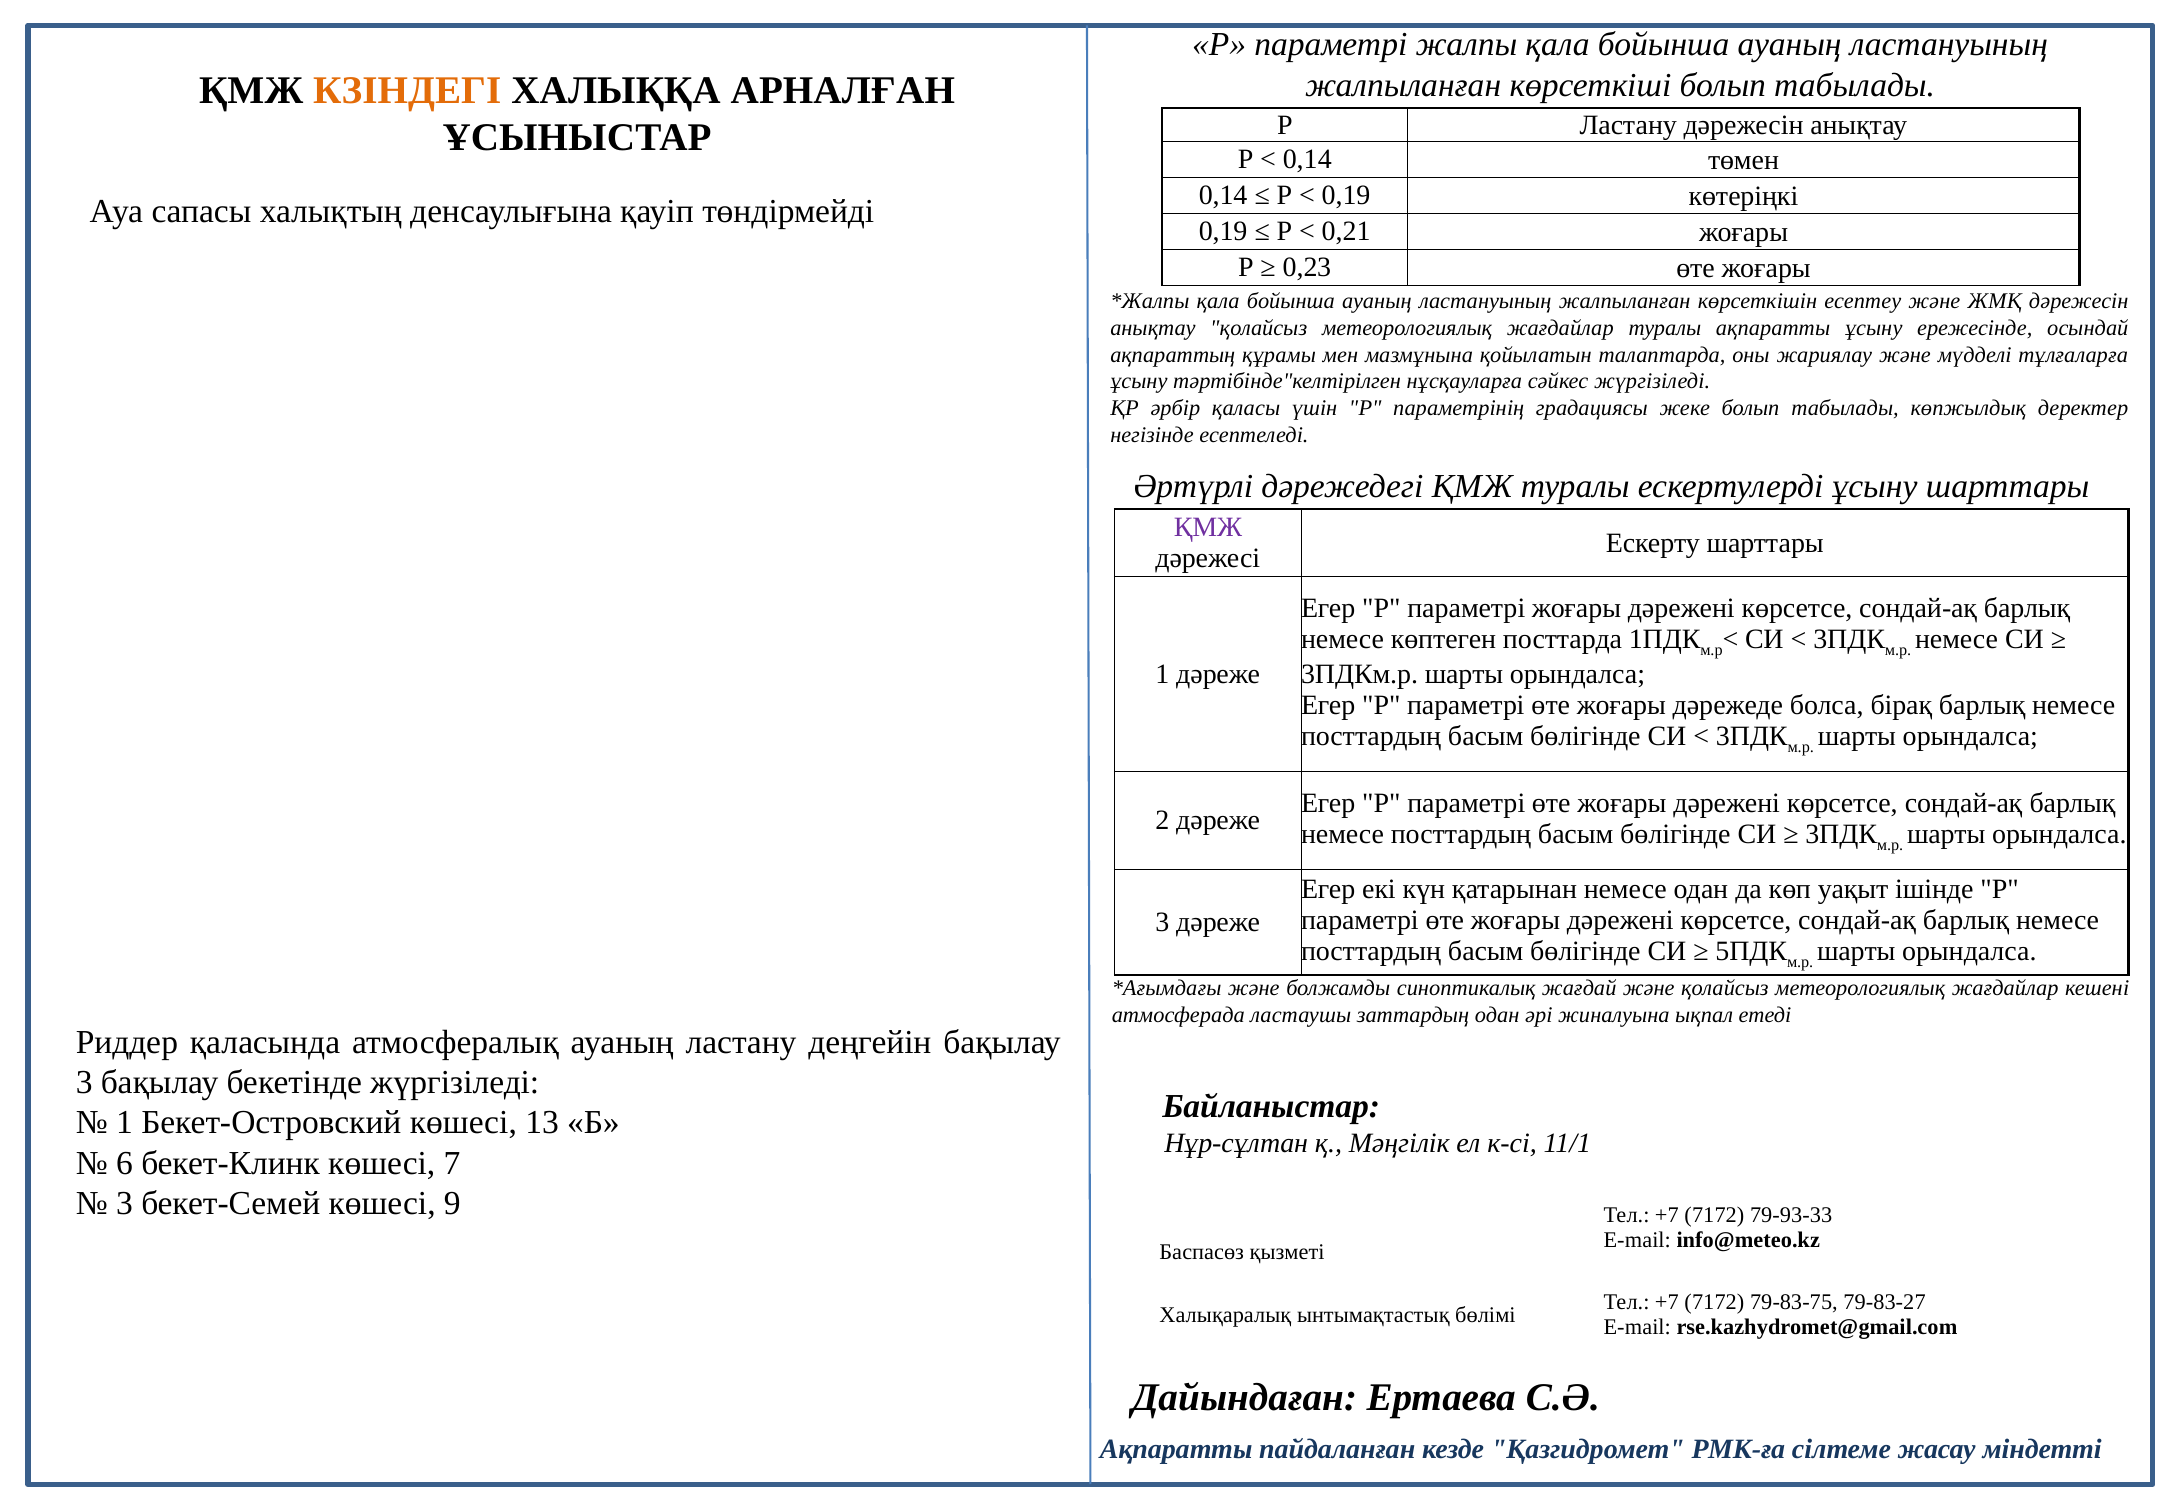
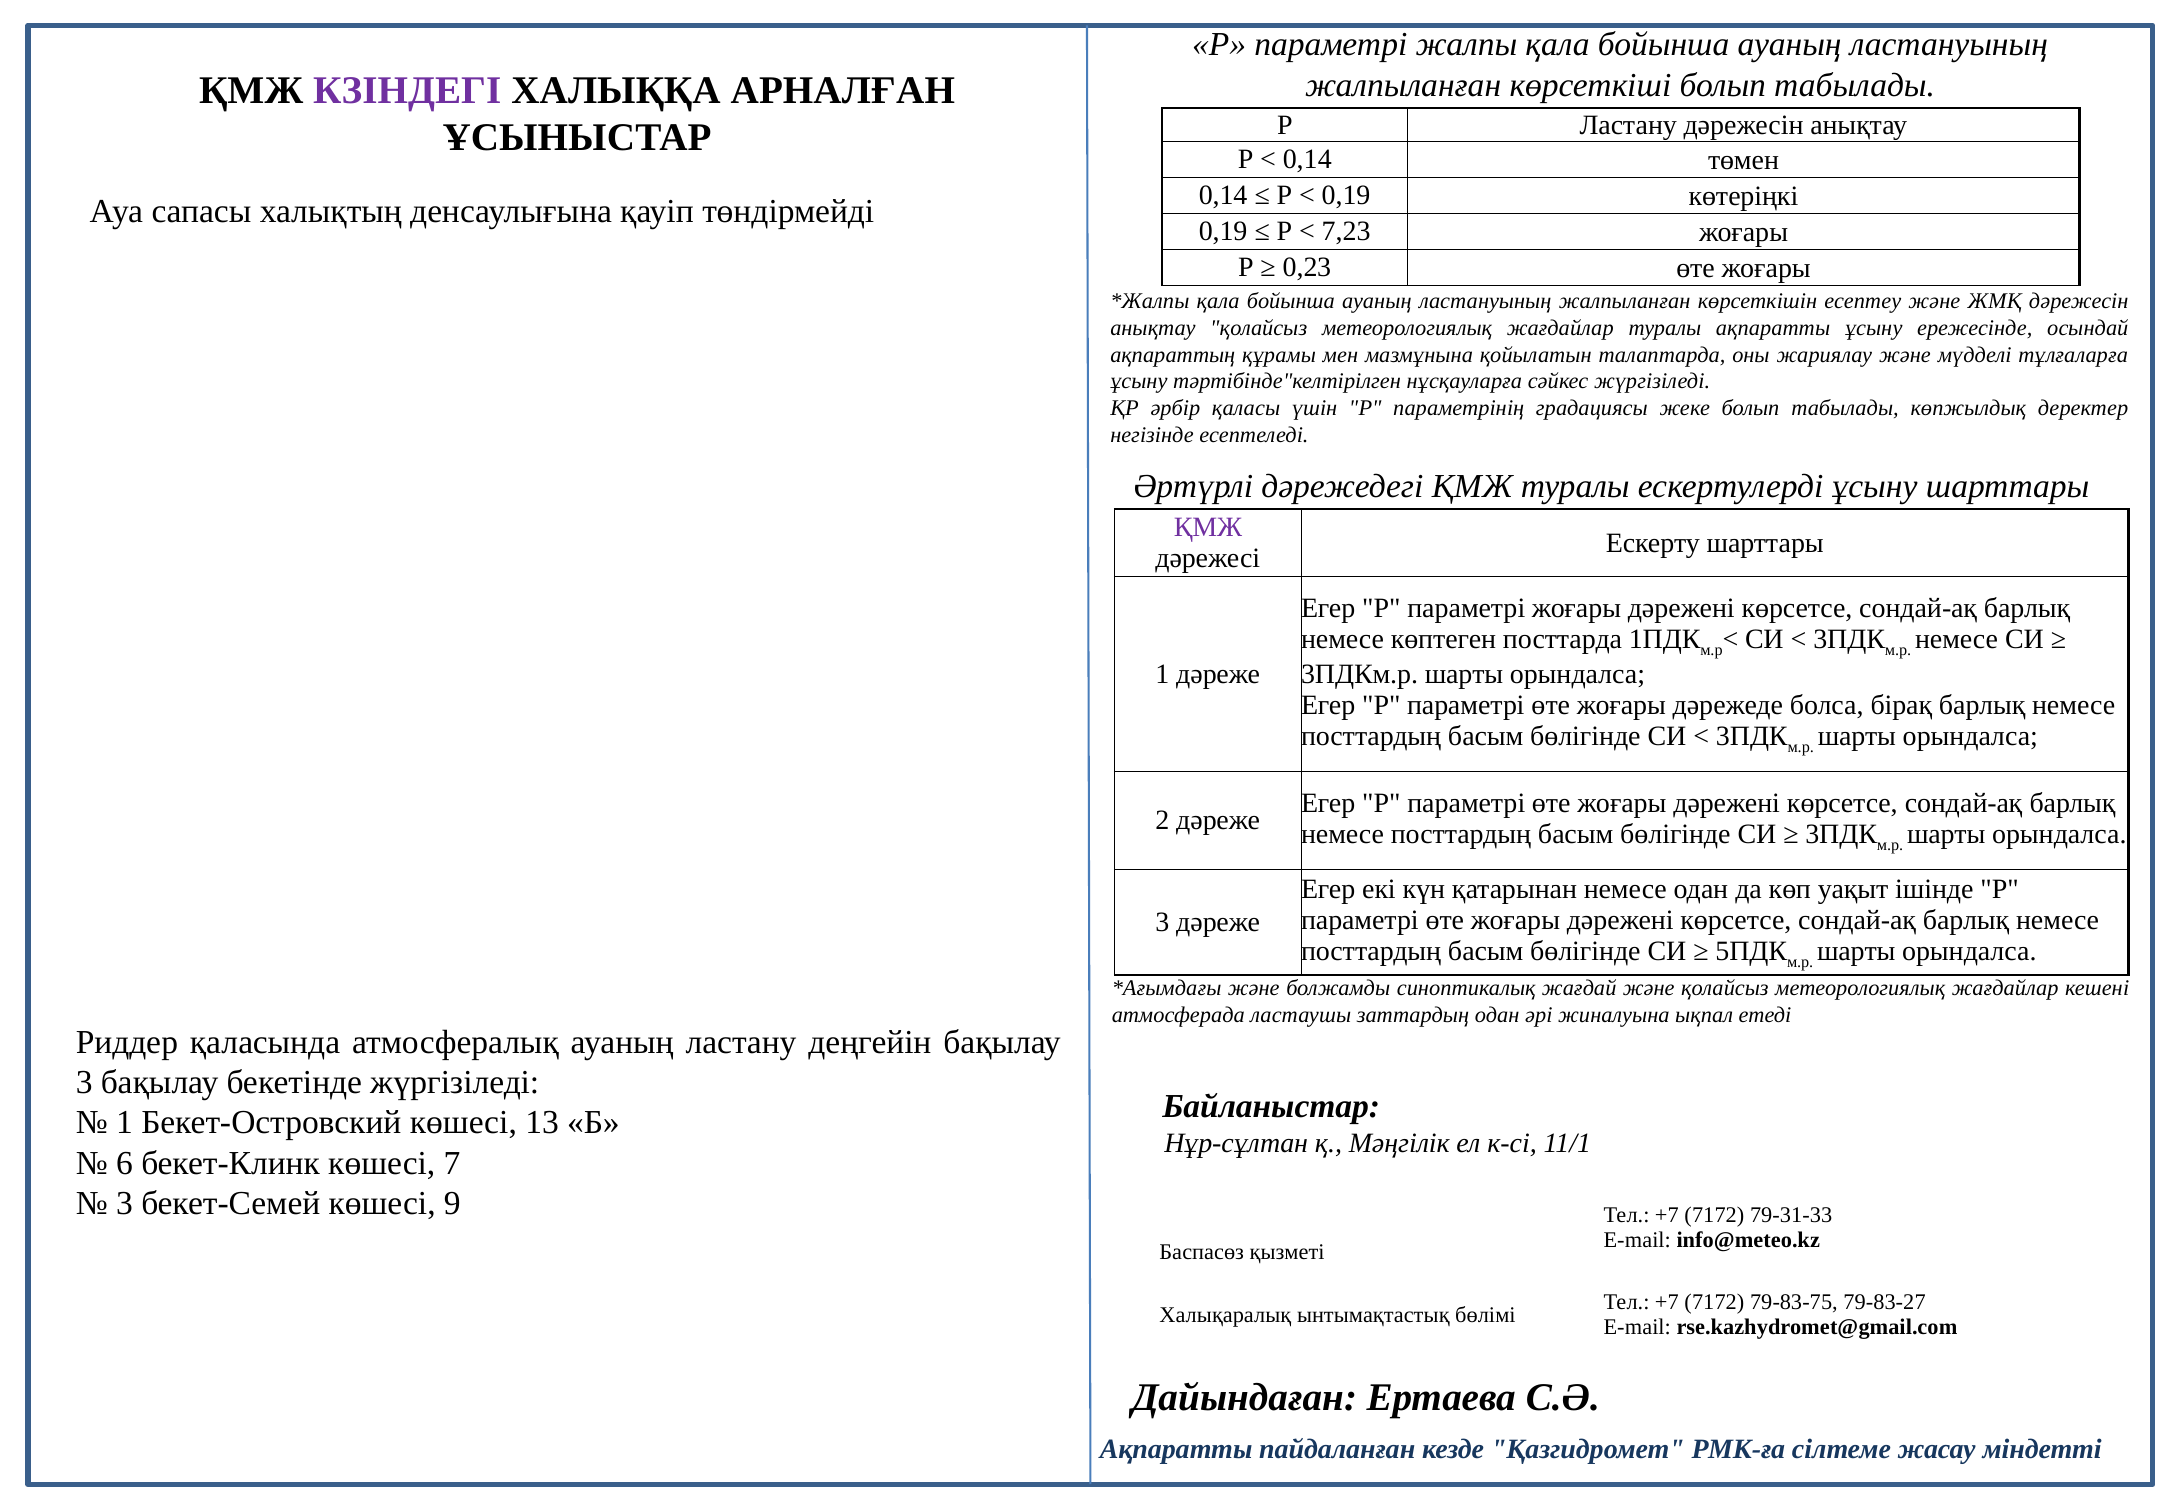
КЗІНДЕГІ colour: orange -> purple
0,21: 0,21 -> 7,23
79-93-33: 79-93-33 -> 79-31-33
